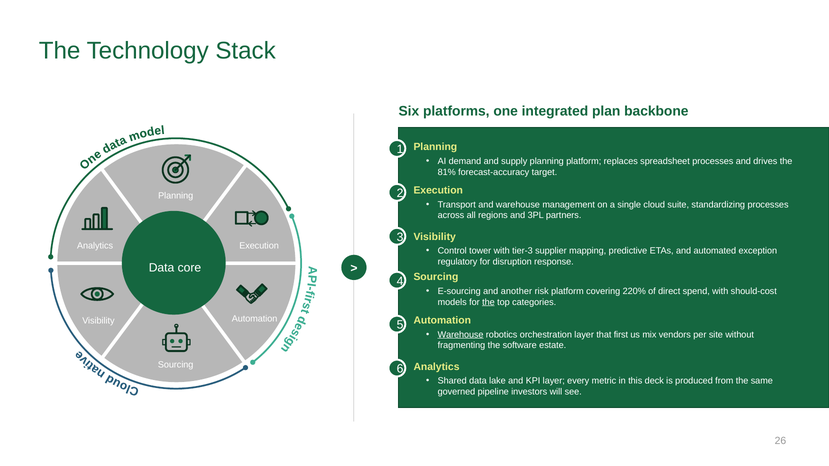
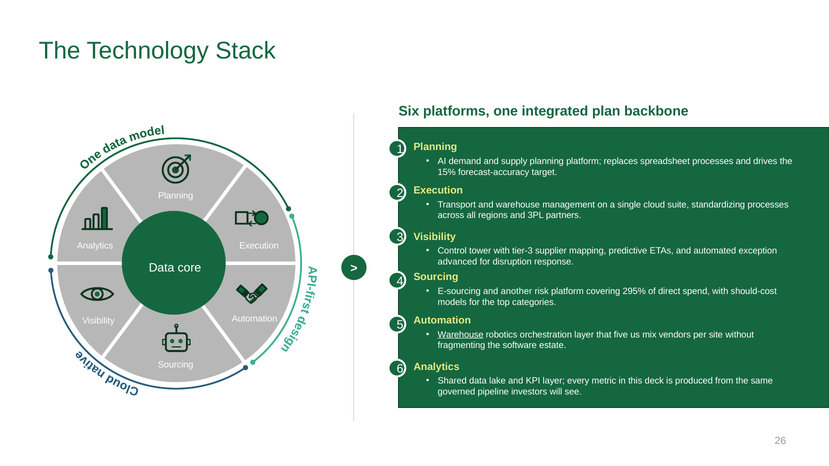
81%: 81% -> 15%
regulatory: regulatory -> advanced
220%: 220% -> 295%
the at (488, 302) underline: present -> none
first: first -> five
